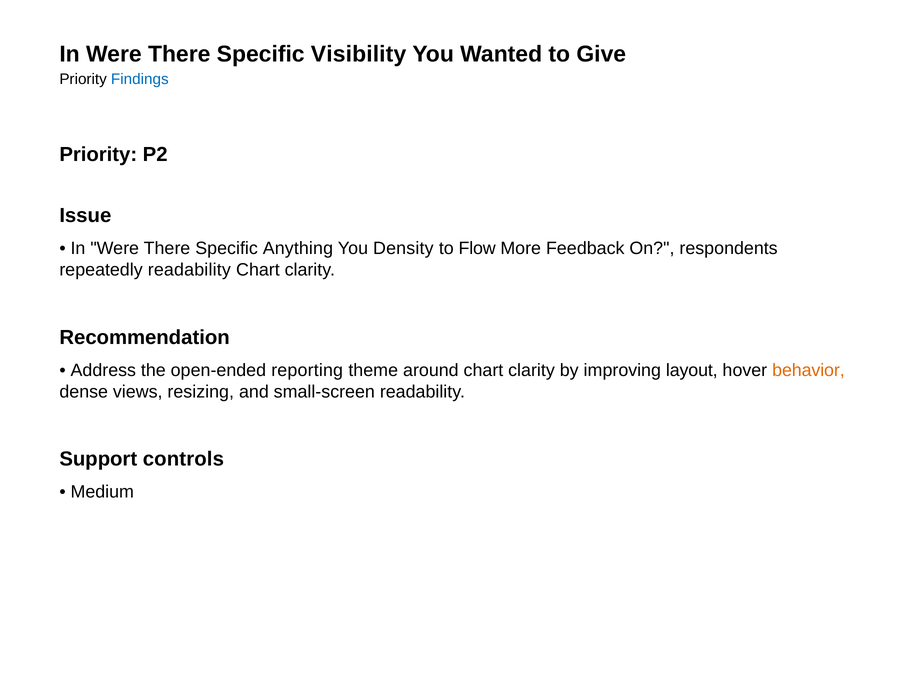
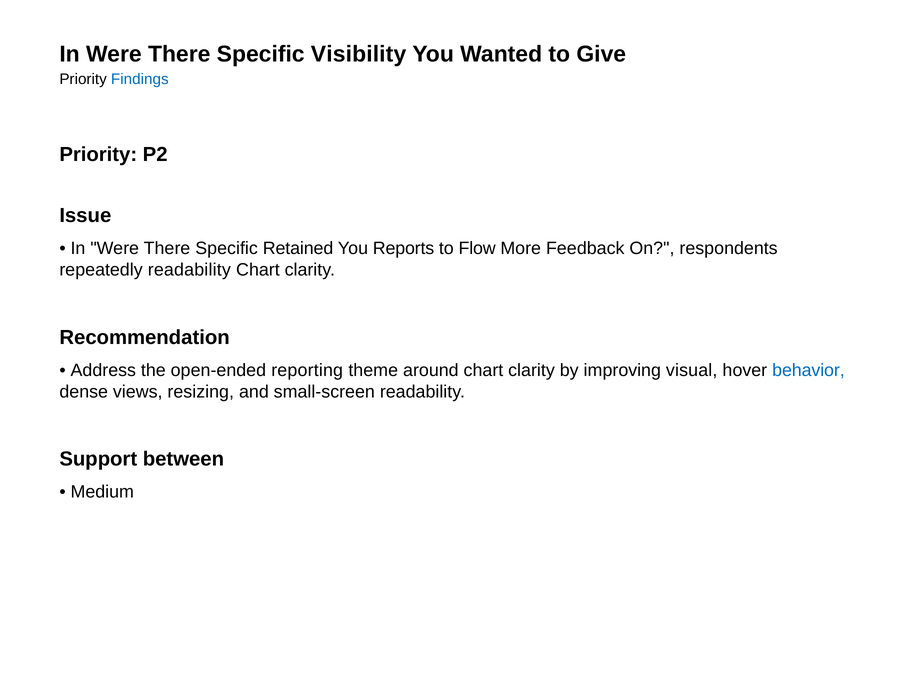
Anything: Anything -> Retained
Density: Density -> Reports
layout: layout -> visual
behavior colour: orange -> blue
controls: controls -> between
